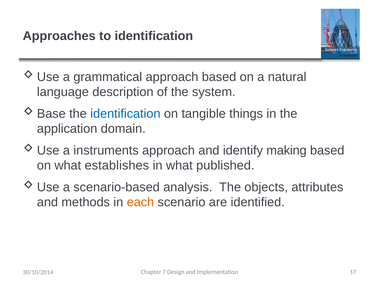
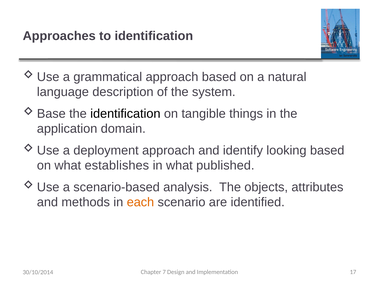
identification at (125, 113) colour: blue -> black
instruments: instruments -> deployment
making: making -> looking
